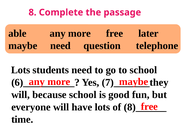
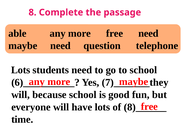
free later: later -> need
